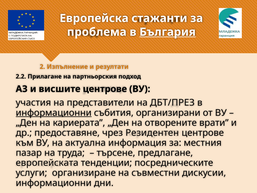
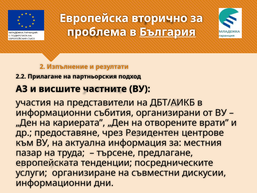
стажанти: стажанти -> вторично
висшите центрове: центрове -> частните
ДБТ/ПРЕЗ: ДБТ/ПРЕЗ -> ДБТ/АИКБ
информационни at (54, 113) underline: present -> none
